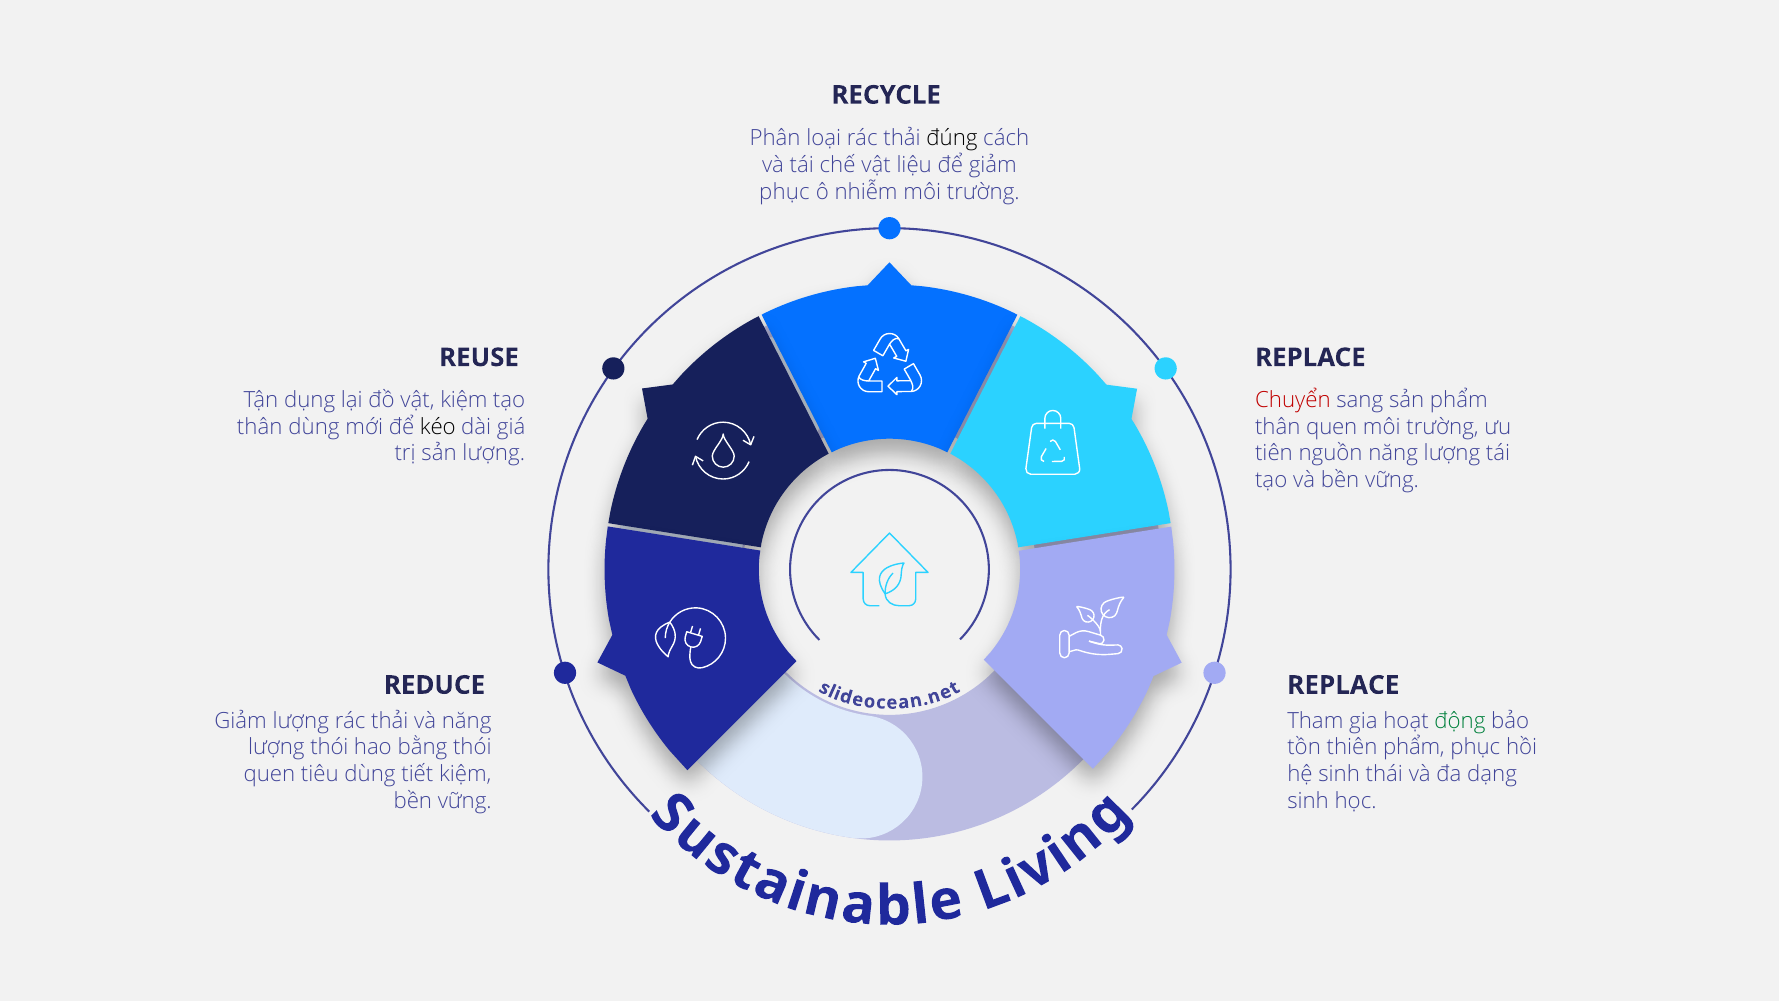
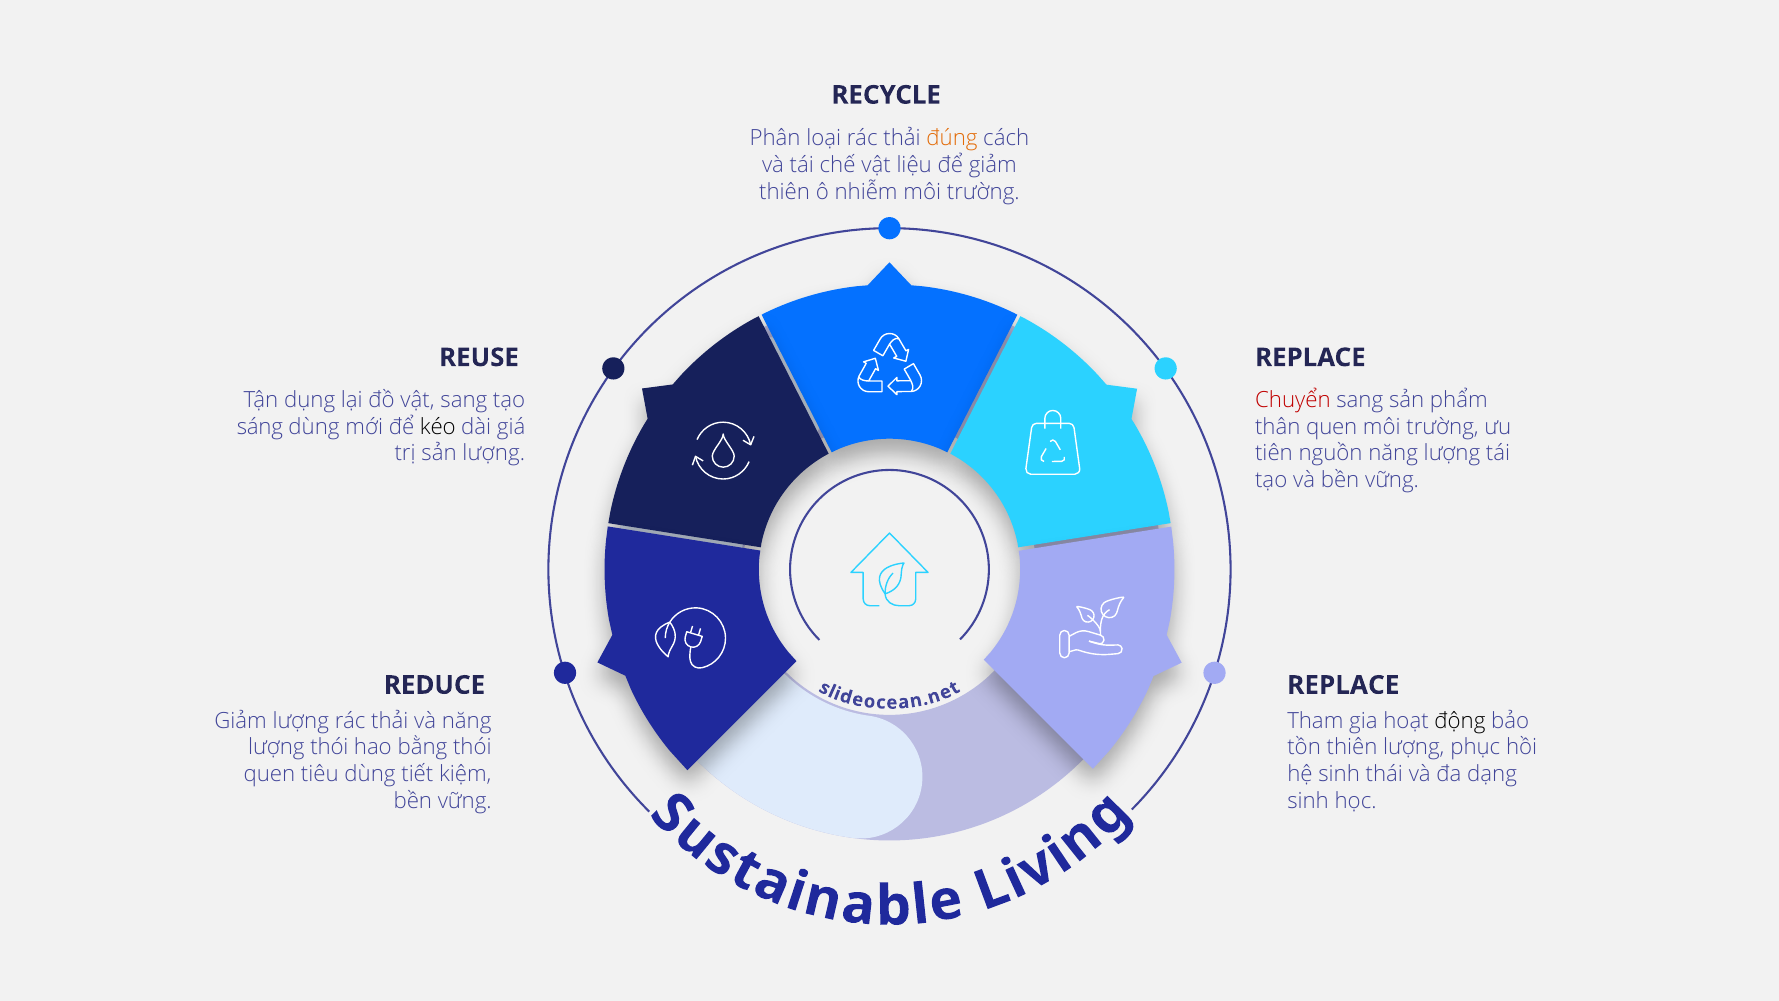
đúng colour: black -> orange
phục at (785, 192): phục -> thiên
vật kiệm: kiệm -> sang
thân at (260, 427): thân -> sáng
động colour: green -> black
thiên phẩm: phẩm -> lượng
